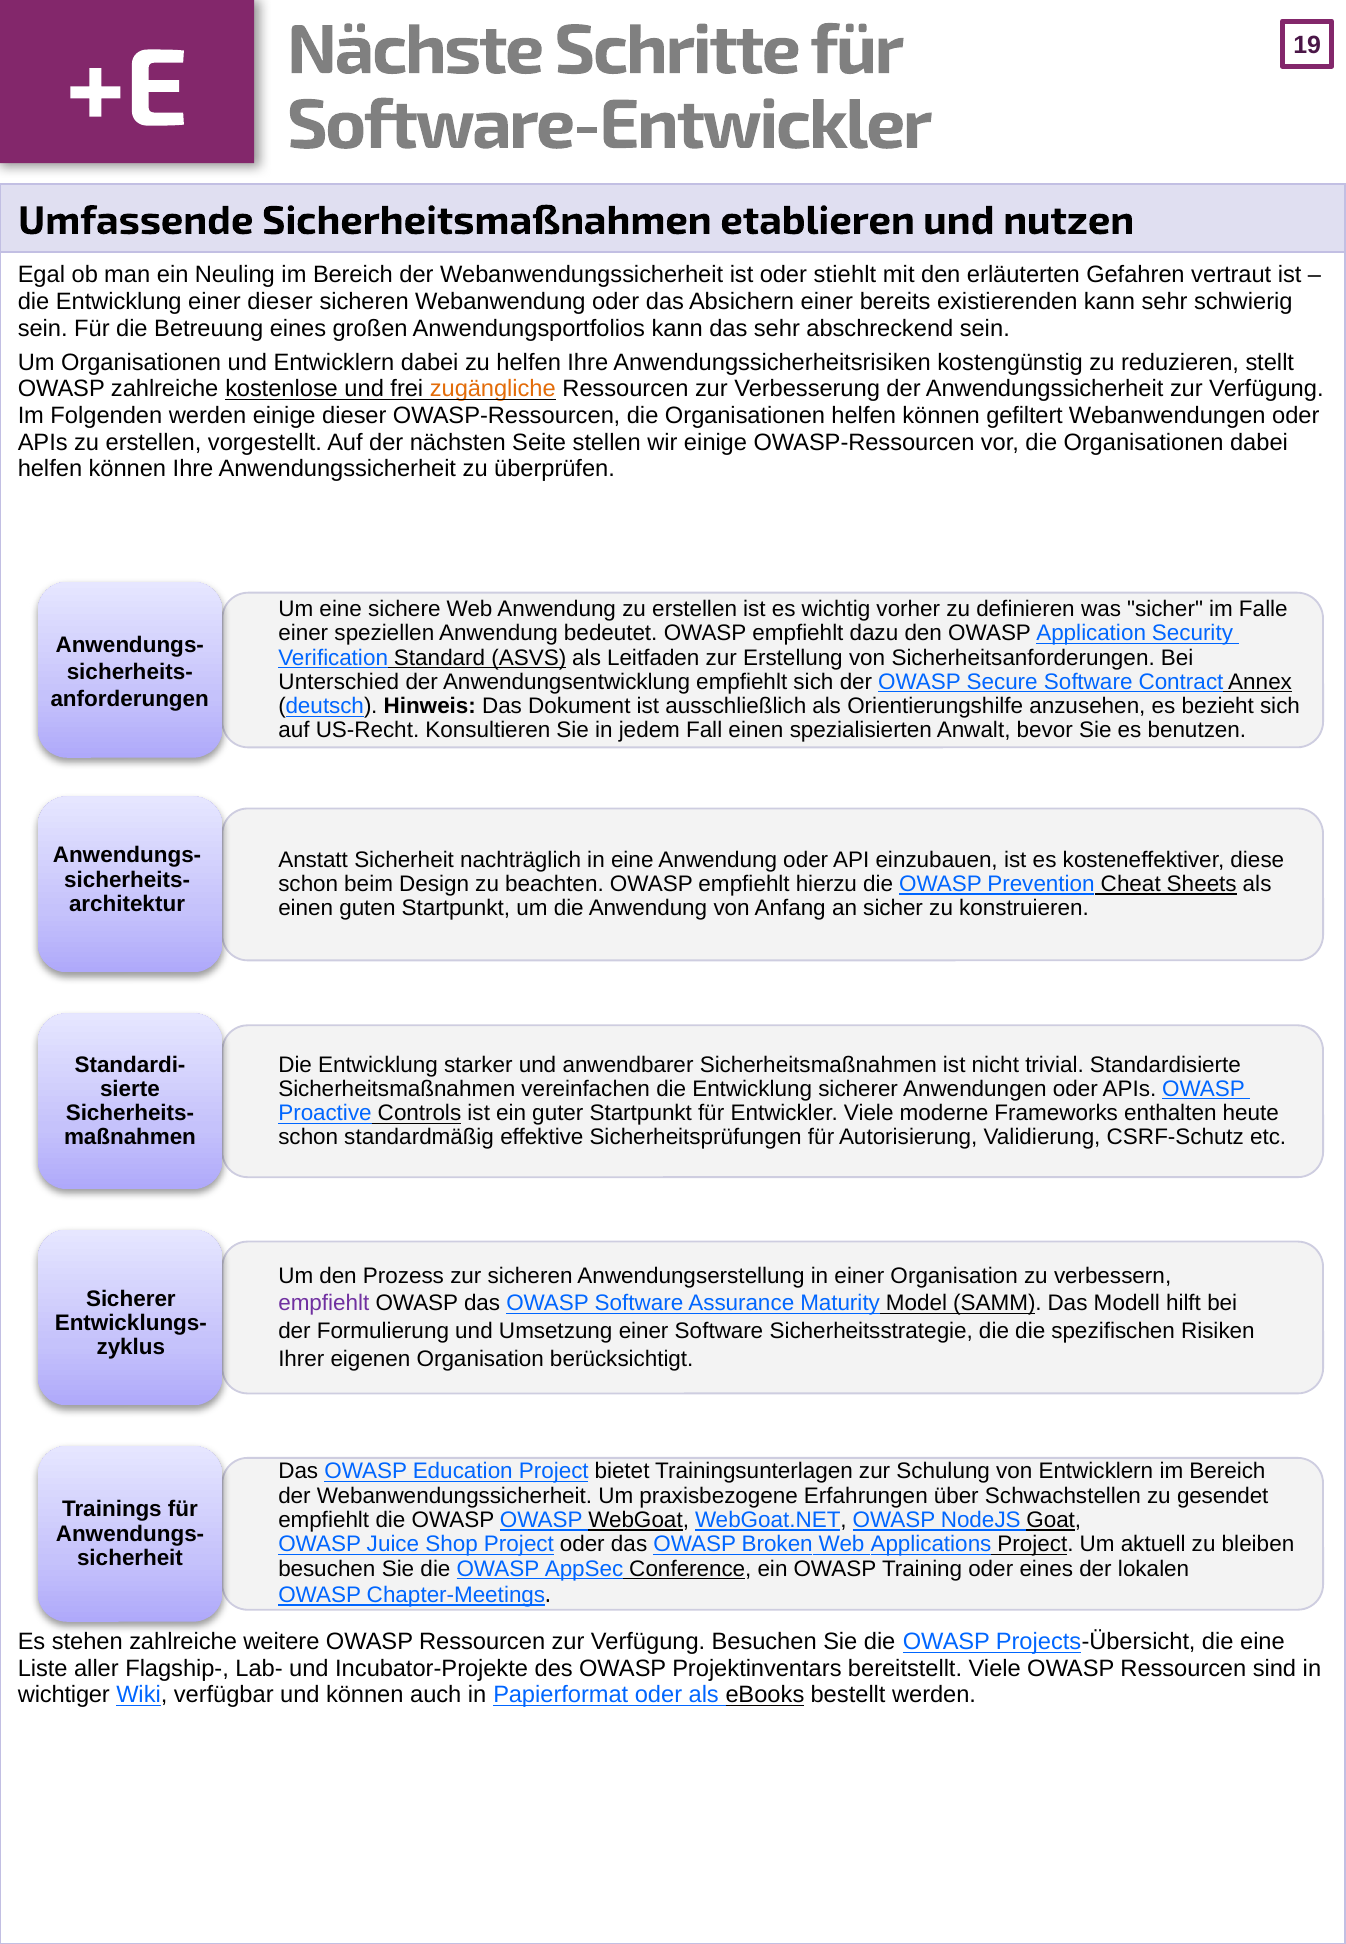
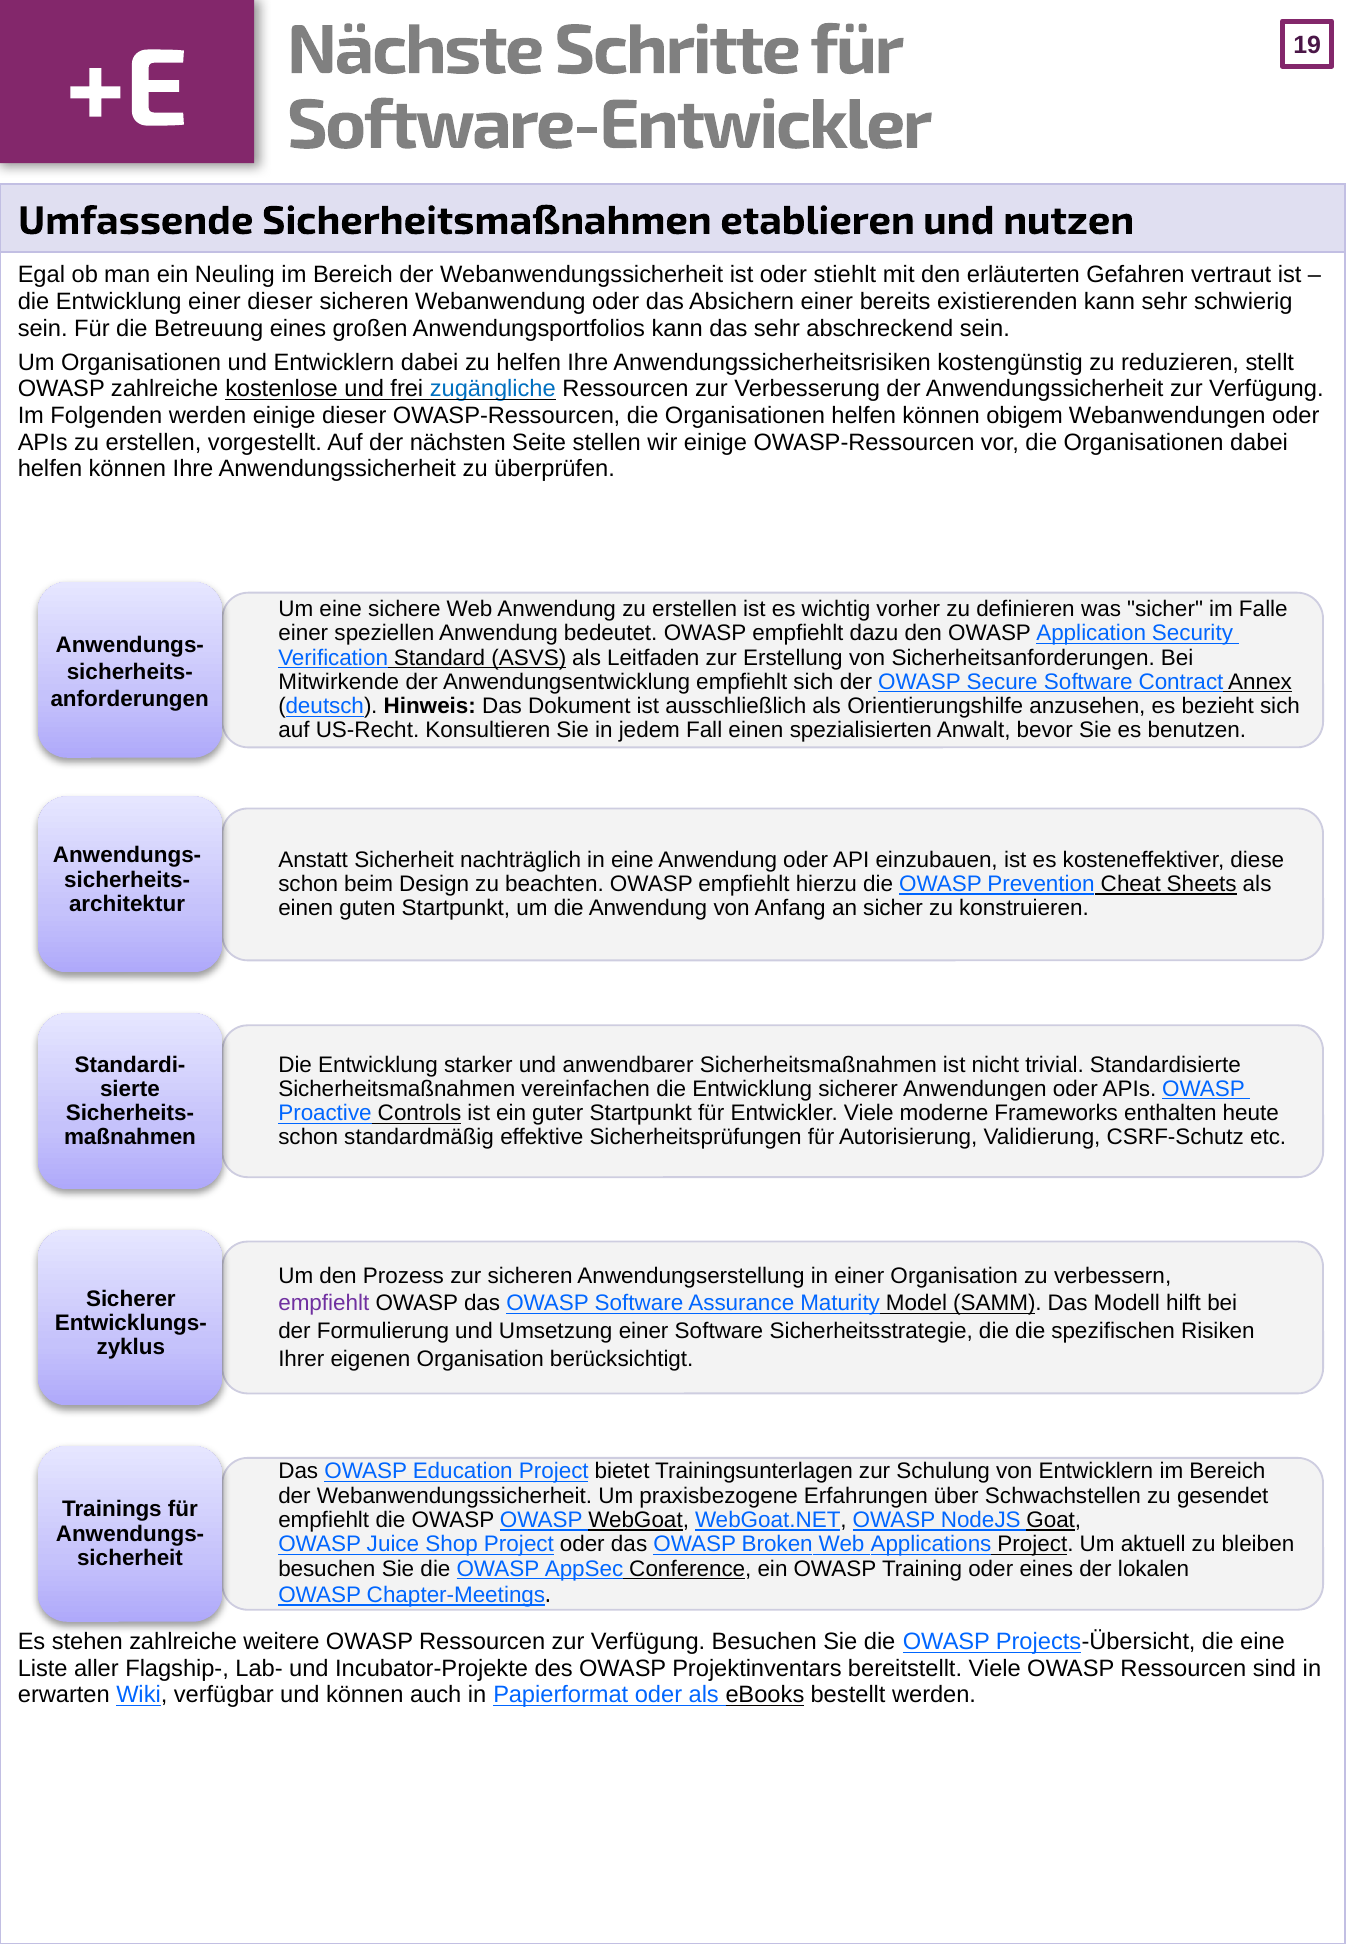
zugängliche colour: orange -> blue
gefiltert: gefiltert -> obigem
Unterschied: Unterschied -> Mitwirkende
wichtiger: wichtiger -> erwarten
